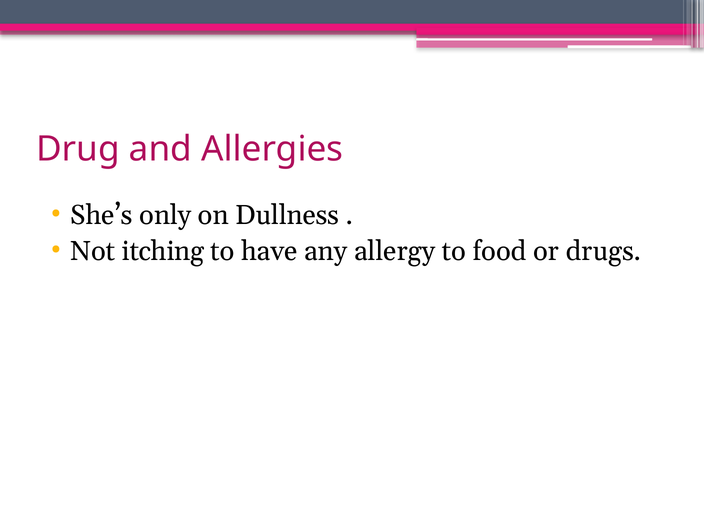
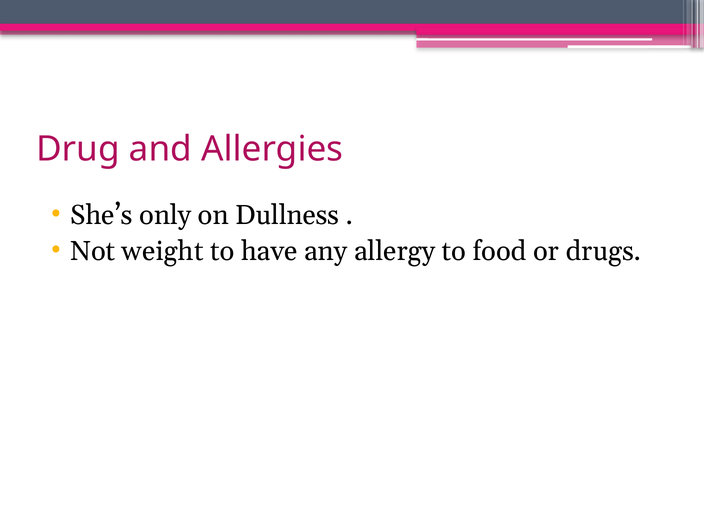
itching: itching -> weight
